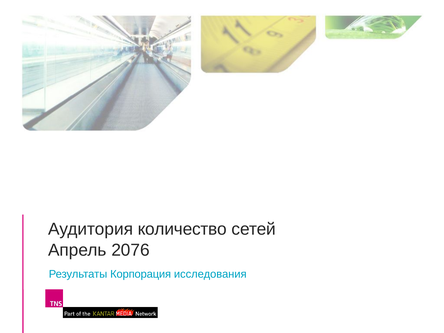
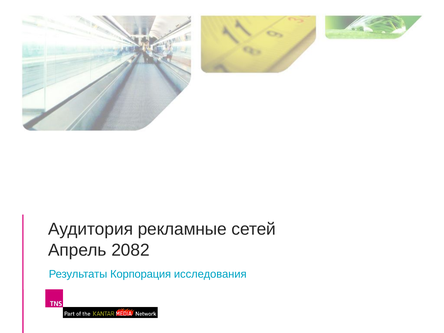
количество: количество -> рекламные
2076: 2076 -> 2082
